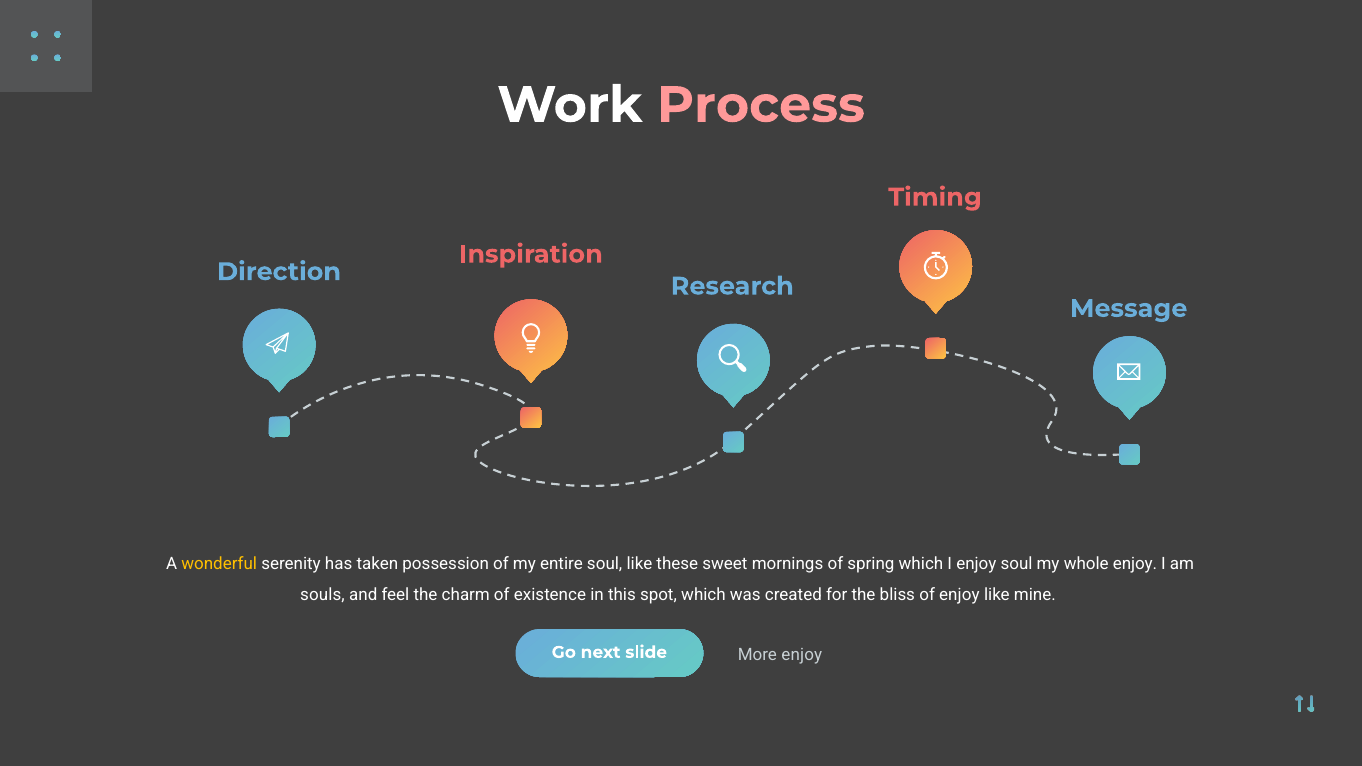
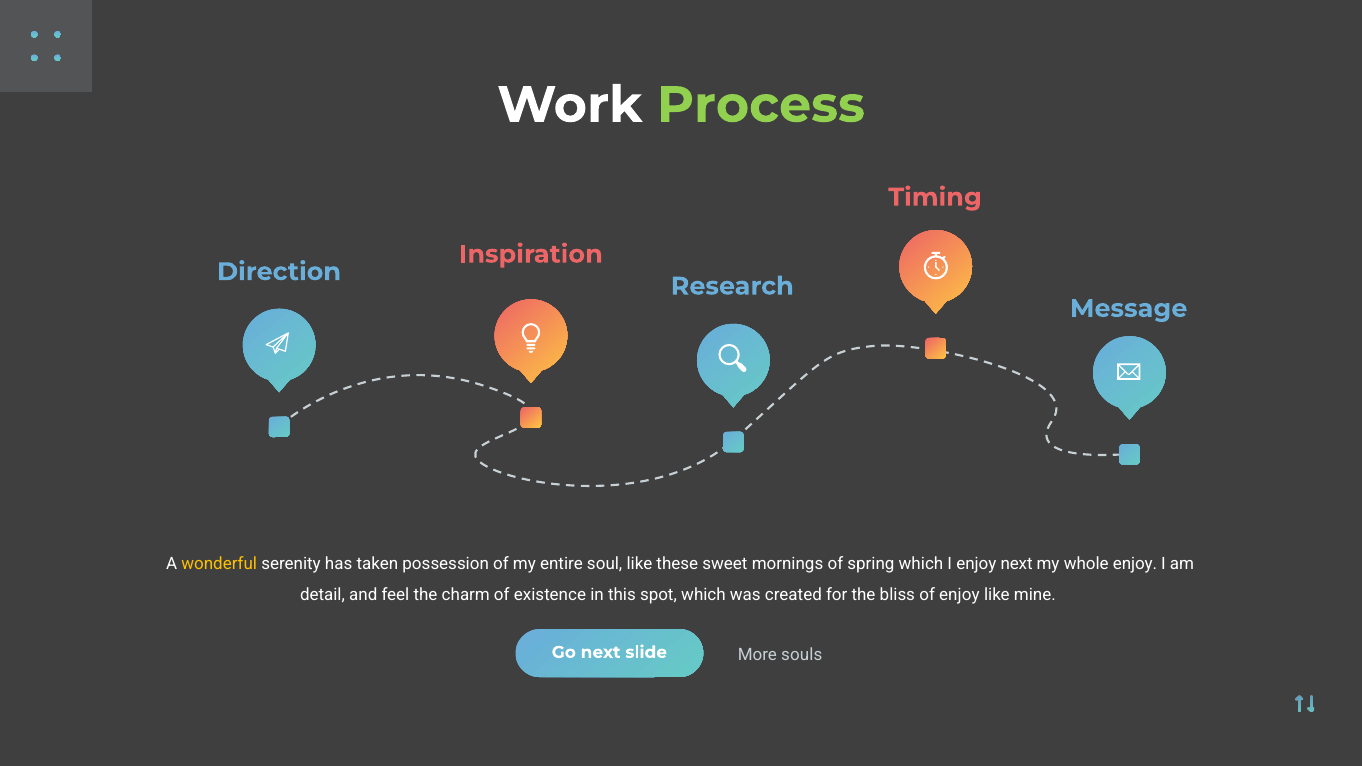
Process colour: pink -> light green
enjoy soul: soul -> next
souls: souls -> detail
More enjoy: enjoy -> souls
